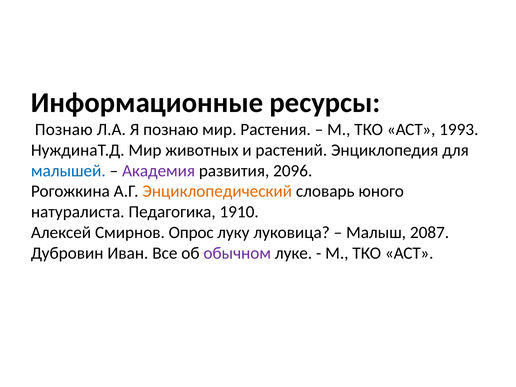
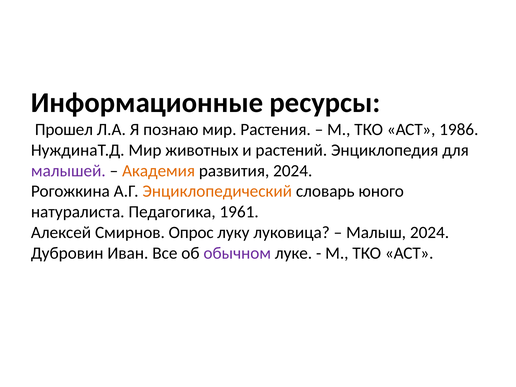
Познаю at (64, 129): Познаю -> Прошел
1993: 1993 -> 1986
малышей colour: blue -> purple
Академия colour: purple -> orange
развития 2096: 2096 -> 2024
1910: 1910 -> 1961
Малыш 2087: 2087 -> 2024
